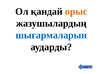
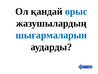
орыс colour: orange -> blue
